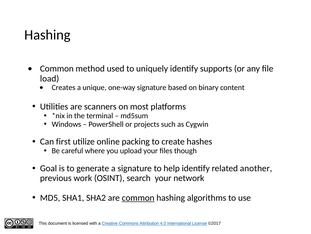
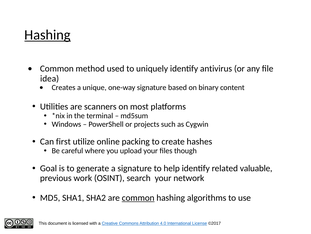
Hashing at (48, 35) underline: none -> present
supports: supports -> antivirus
load: load -> idea
another: another -> valuable
